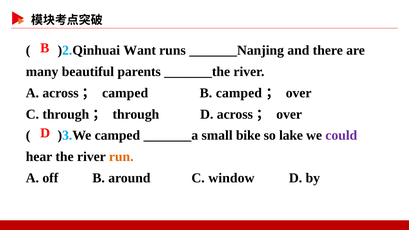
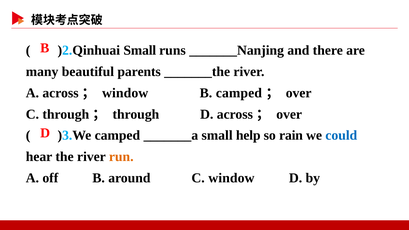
)2.Qinhuai Want: Want -> Small
camped at (125, 93): camped -> window
bike: bike -> help
lake: lake -> rain
could colour: purple -> blue
